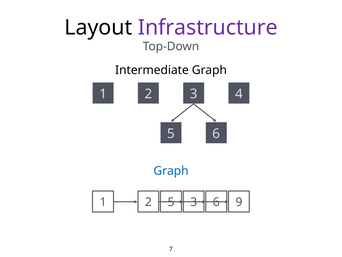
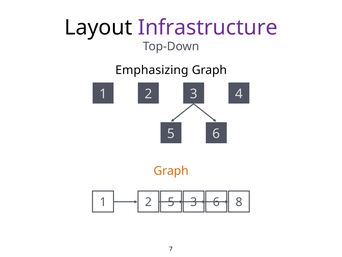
Intermediate: Intermediate -> Emphasizing
Graph at (171, 171) colour: blue -> orange
9: 9 -> 8
